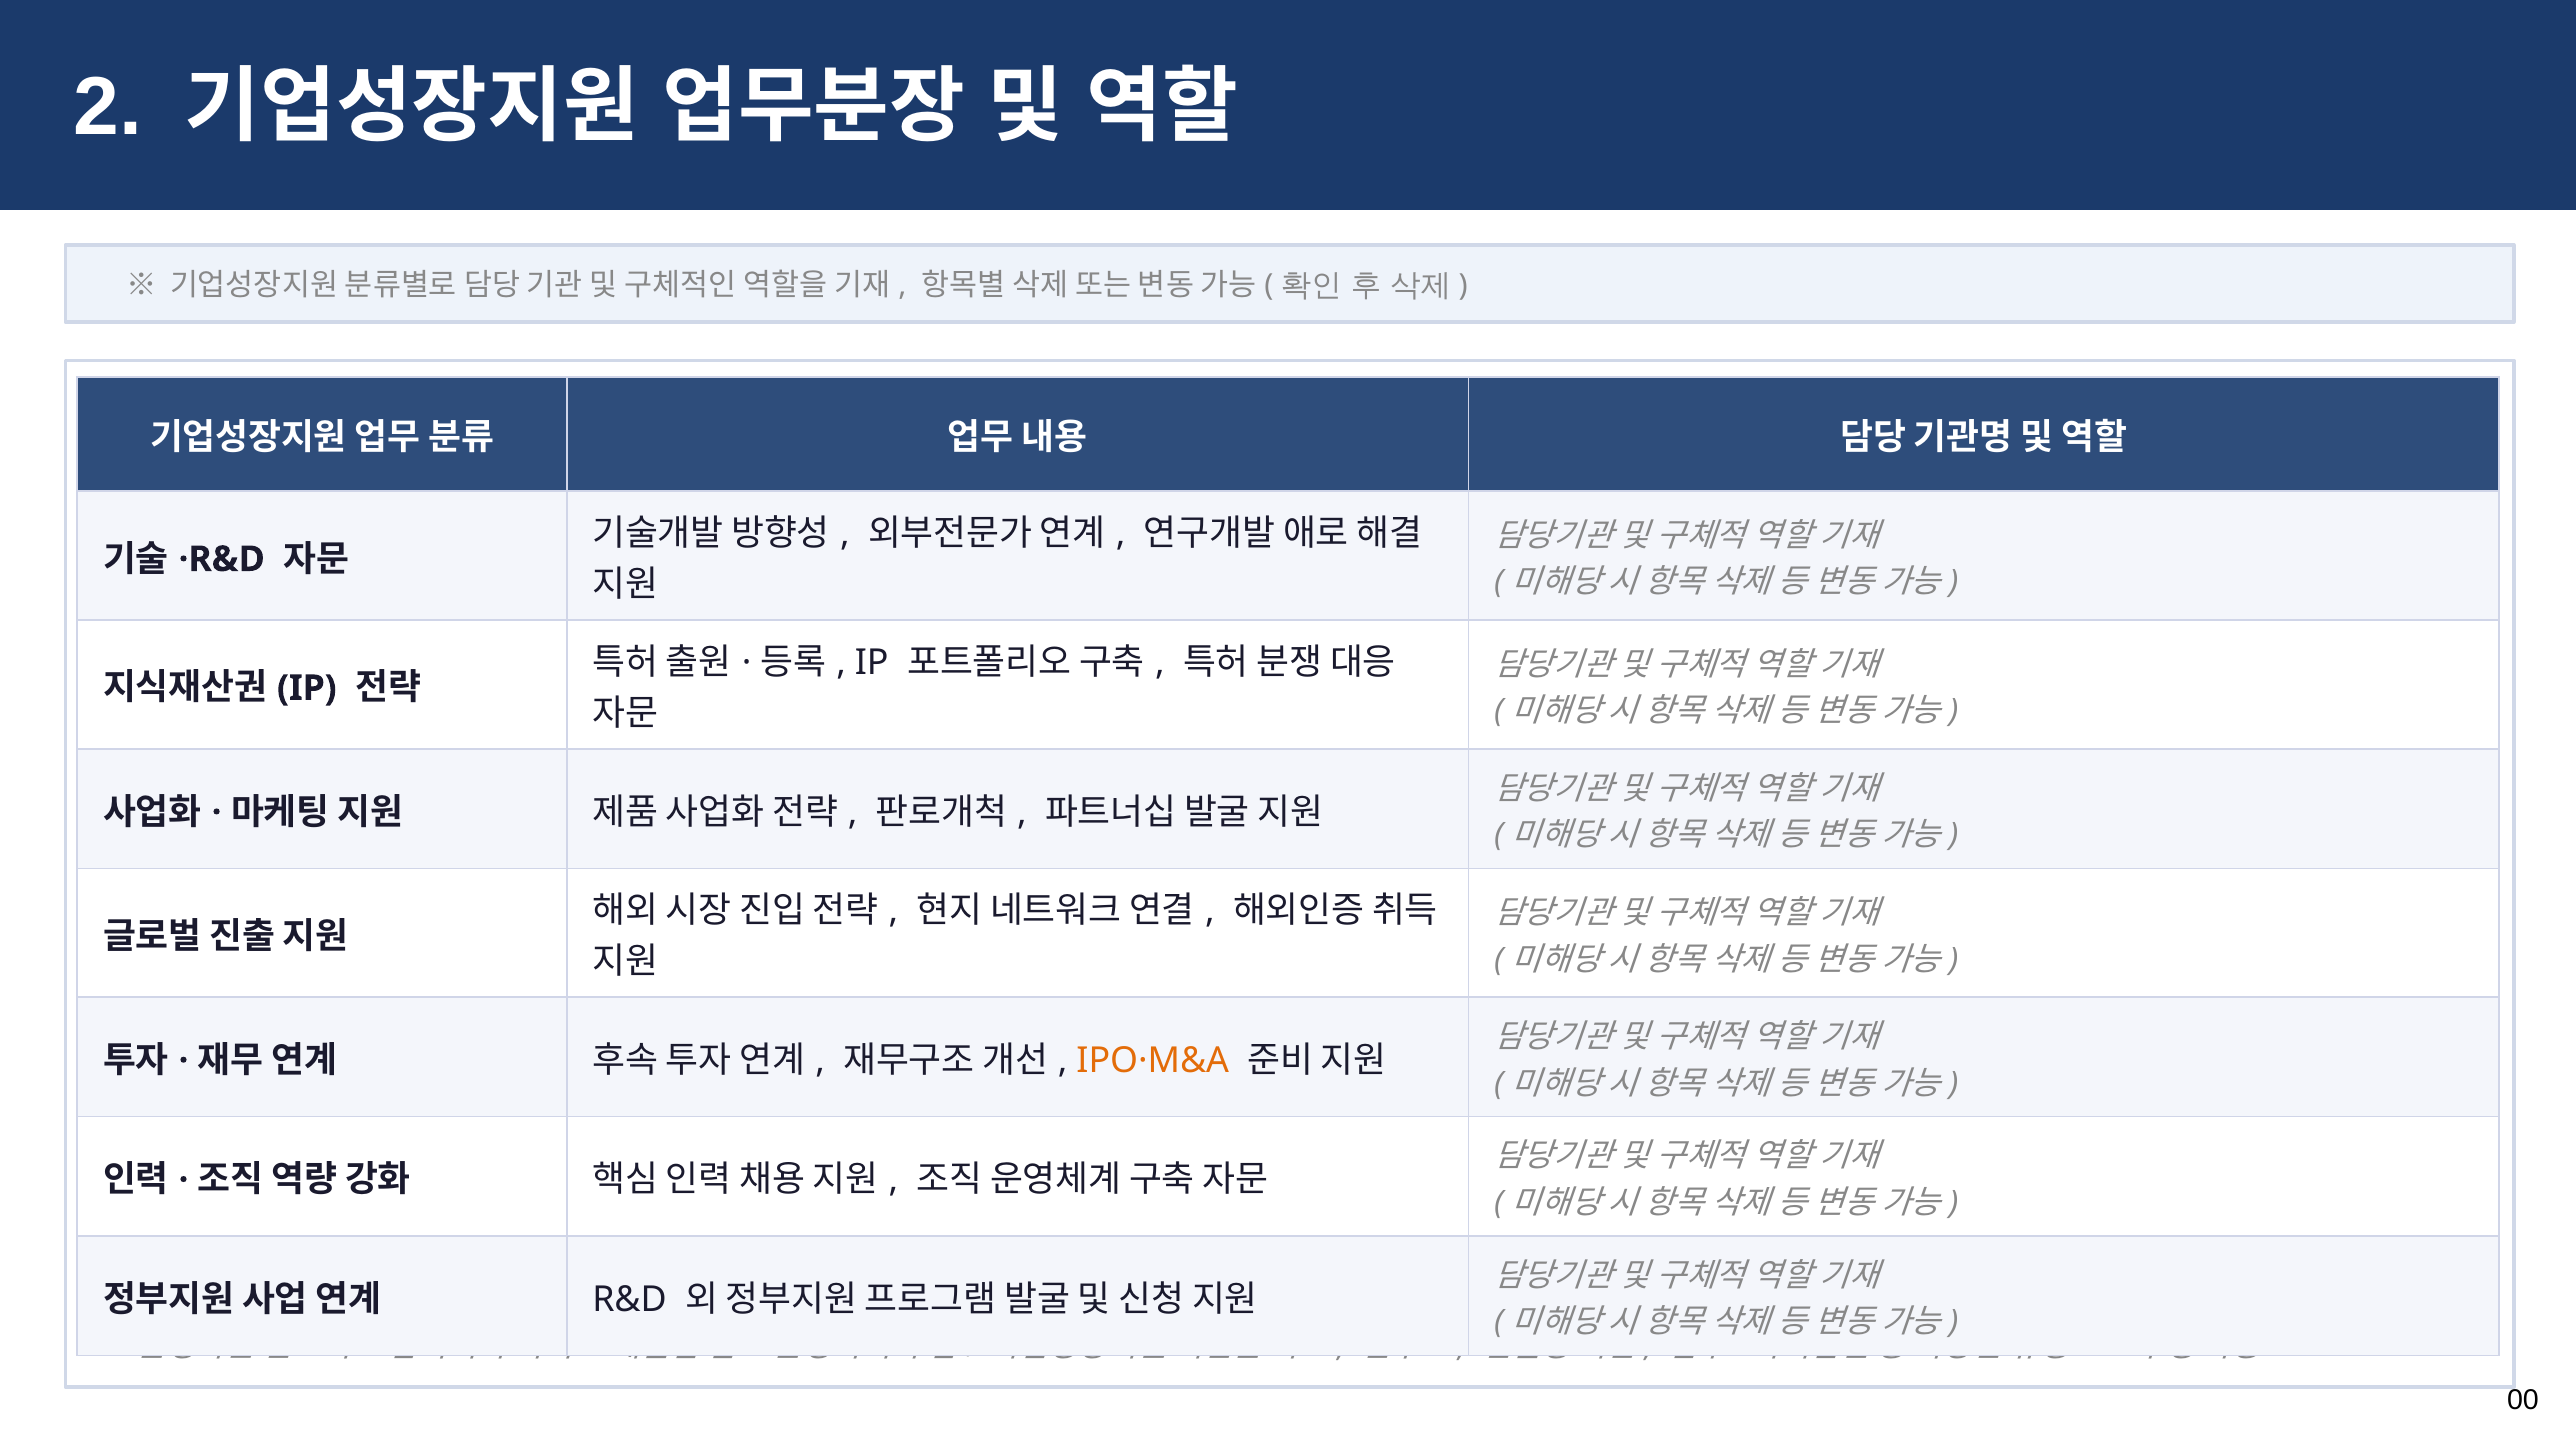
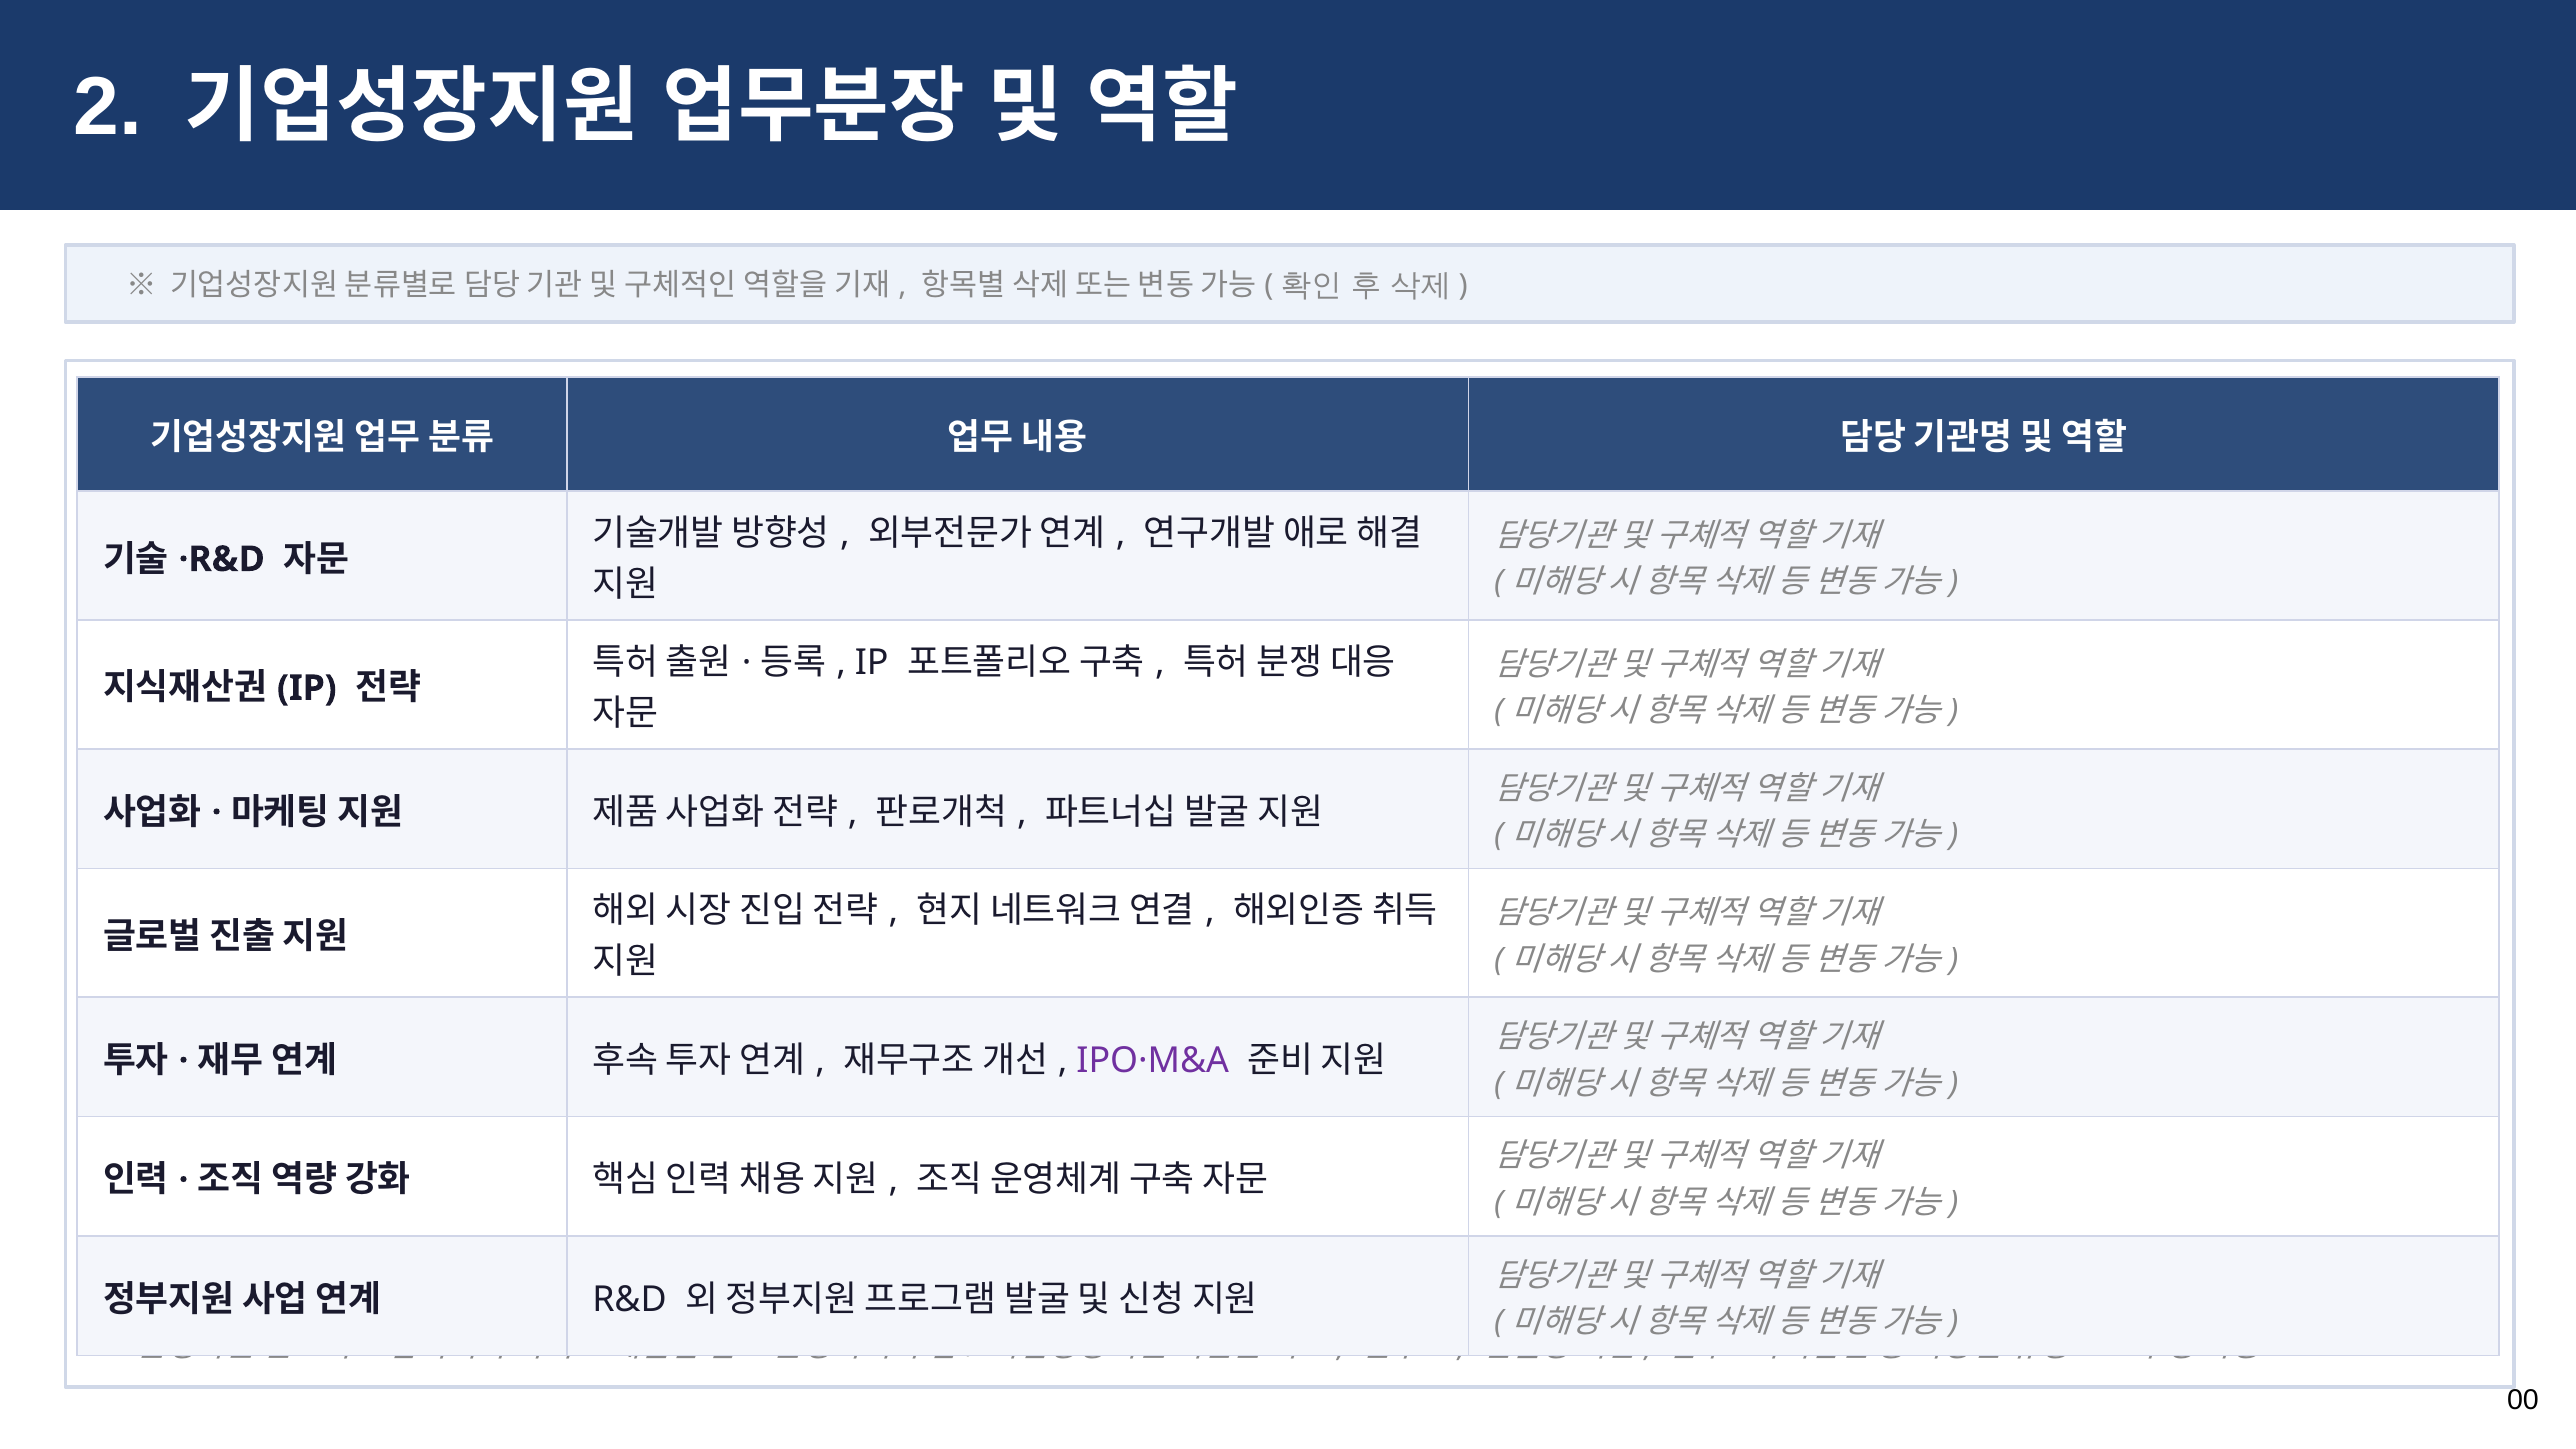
IPO·M&A colour: orange -> purple
